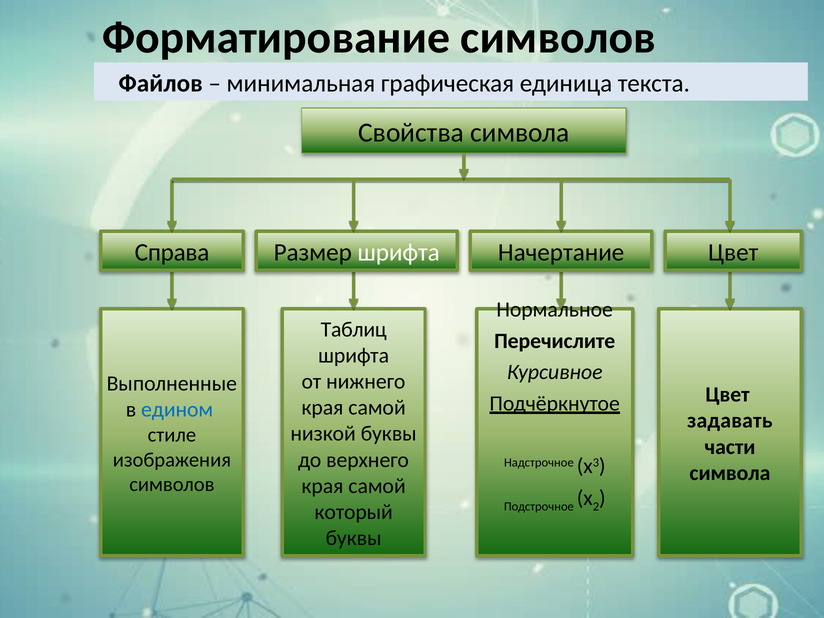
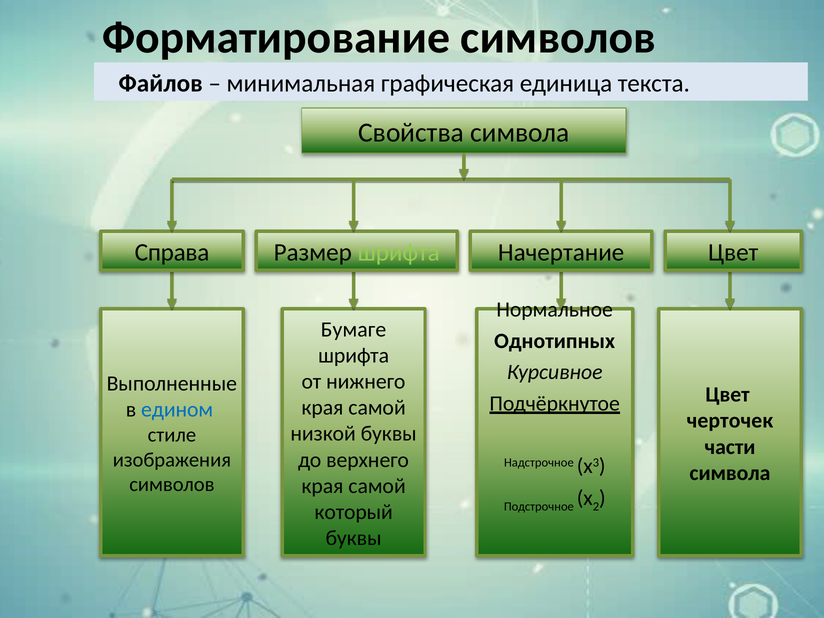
шрифта at (399, 252) colour: white -> light green
Таблиц: Таблиц -> Бумаге
Перечислите: Перечислите -> Однотипных
задавать: задавать -> черточек
